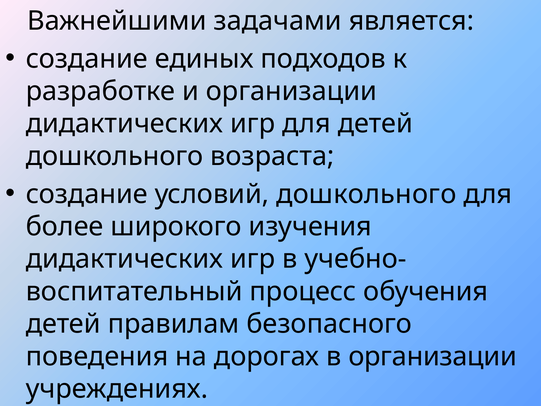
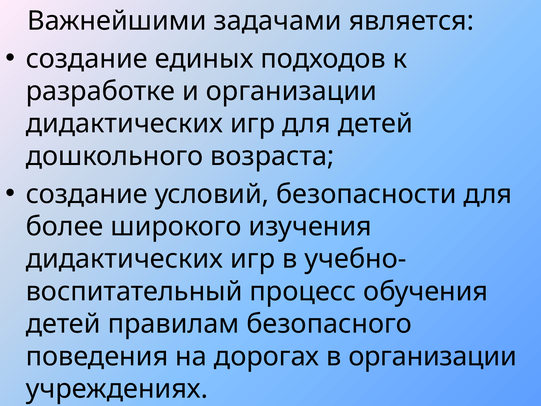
условий дошкольного: дошкольного -> безопасности
